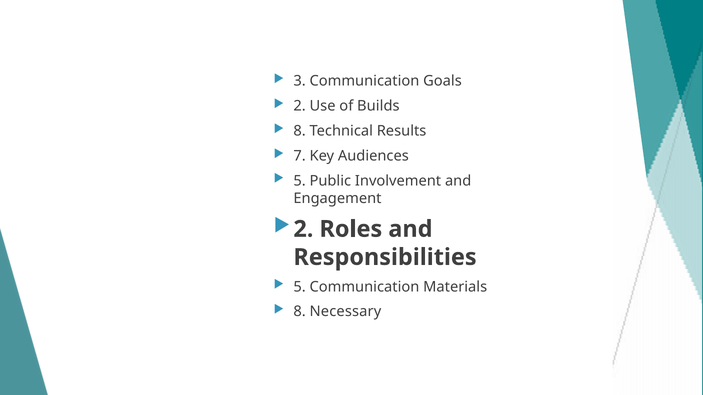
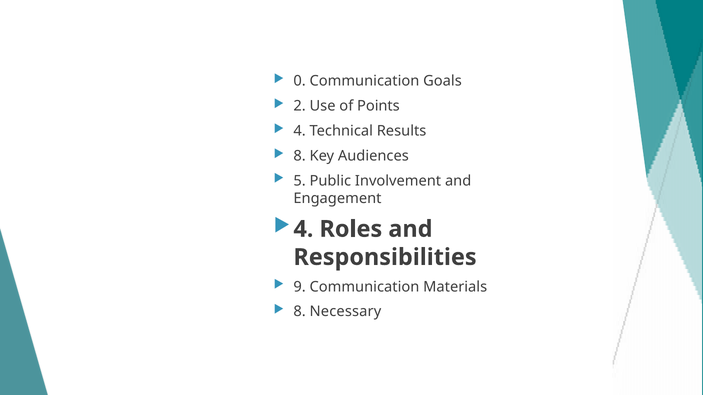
3: 3 -> 0
Builds: Builds -> Points
8 at (300, 131): 8 -> 4
7 at (300, 156): 7 -> 8
2 at (303, 229): 2 -> 4
5 at (300, 287): 5 -> 9
